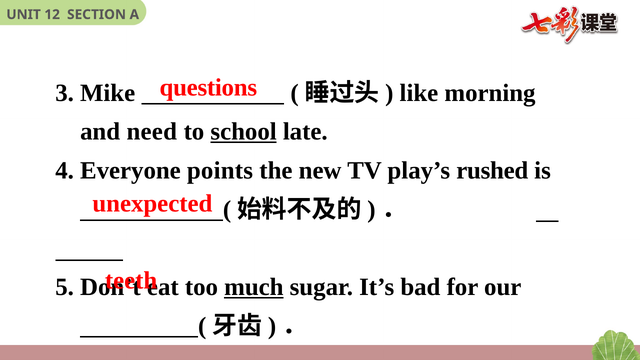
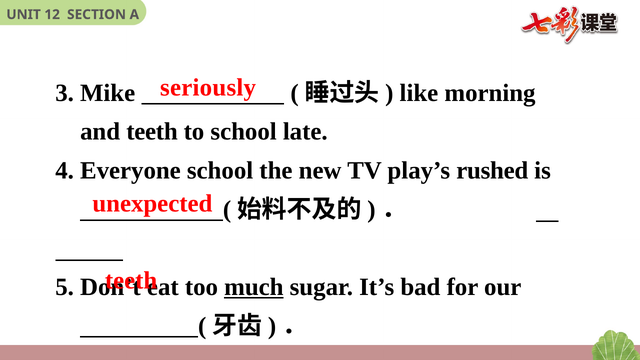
questions: questions -> seriously
and need: need -> teeth
school at (244, 132) underline: present -> none
Everyone points: points -> school
